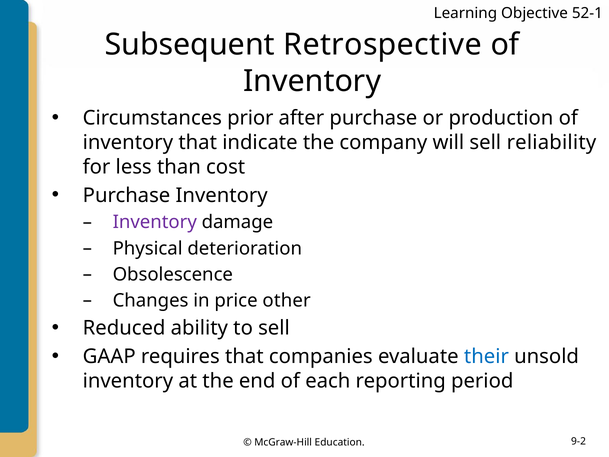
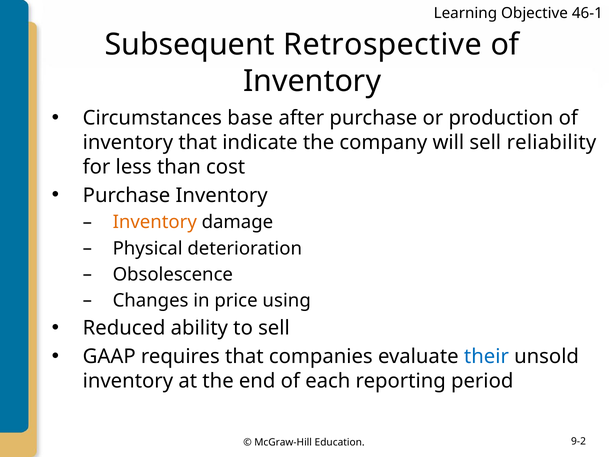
52-1: 52-1 -> 46-1
prior: prior -> base
Inventory at (155, 222) colour: purple -> orange
other: other -> using
